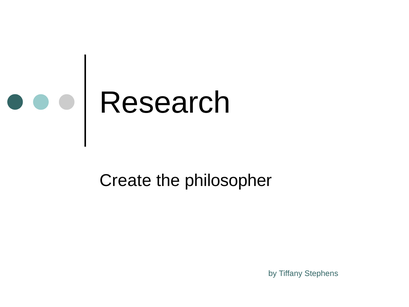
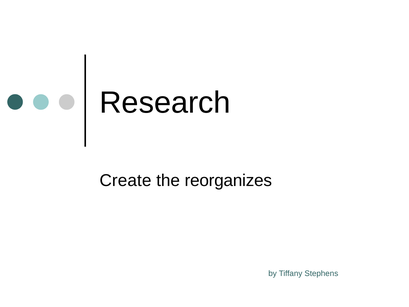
philosopher: philosopher -> reorganizes
